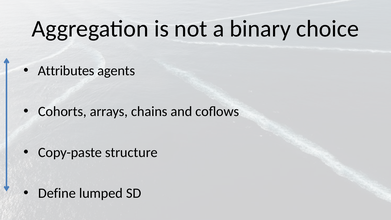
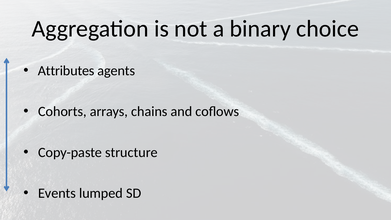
Define: Define -> Events
